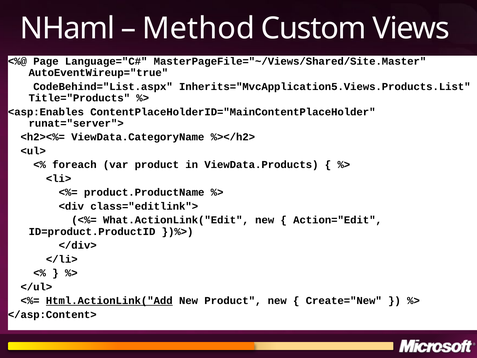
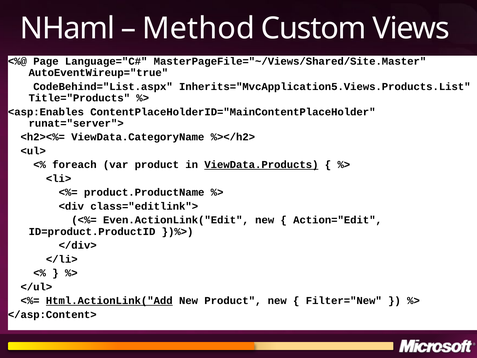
ViewData.Products underline: none -> present
What.ActionLink("Edit: What.ActionLink("Edit -> Even.ActionLink("Edit
Create="New: Create="New -> Filter="New
